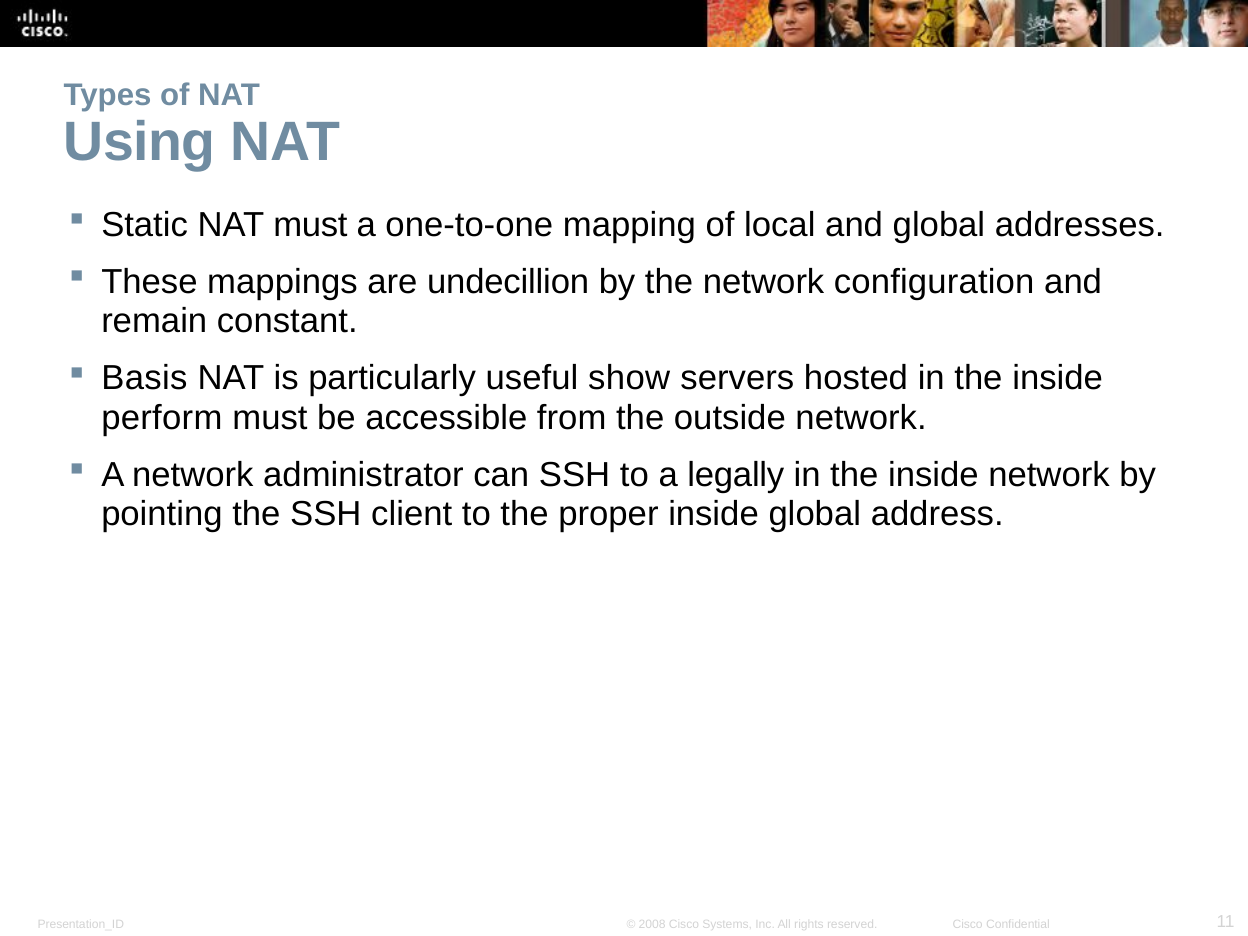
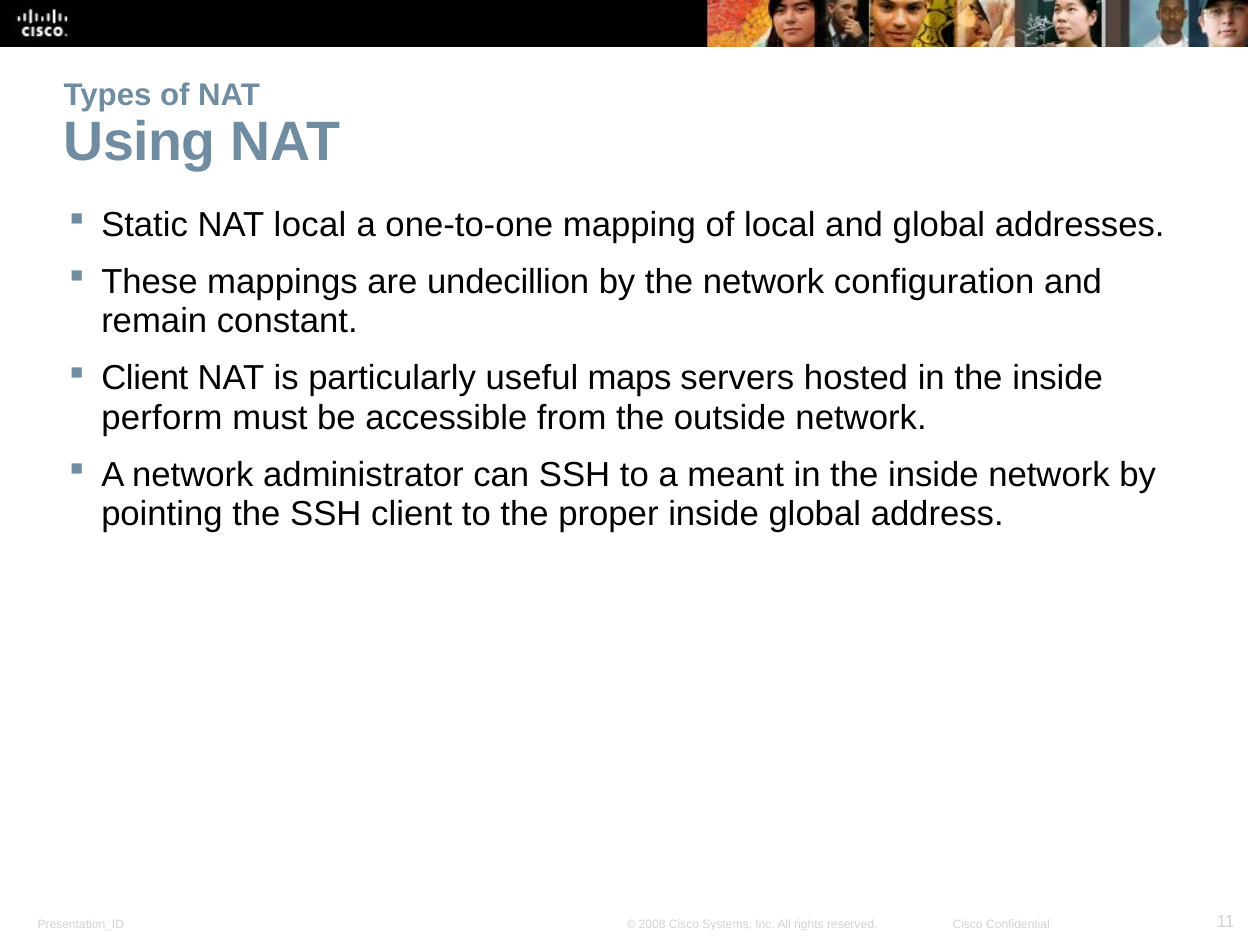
NAT must: must -> local
Basis at (144, 378): Basis -> Client
show: show -> maps
legally: legally -> meant
